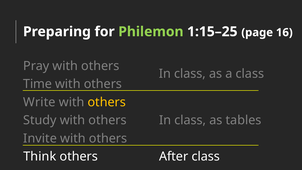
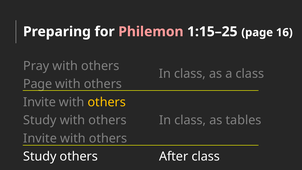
Philemon colour: light green -> pink
Time at (38, 84): Time -> Page
Write at (39, 102): Write -> Invite
Think at (40, 156): Think -> Study
